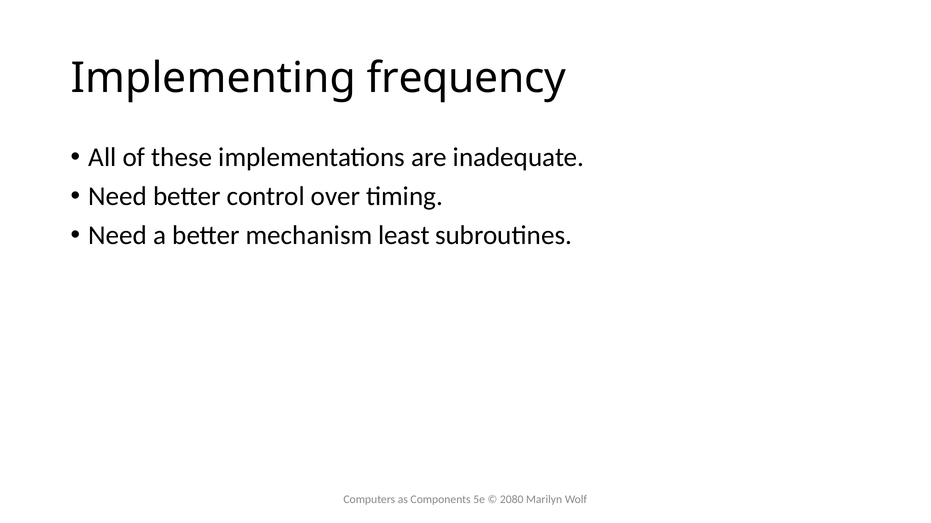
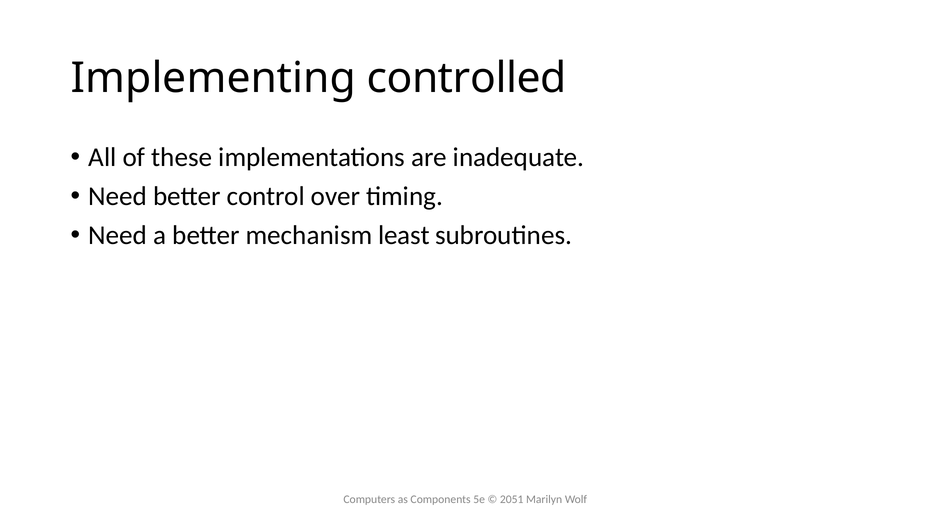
frequency: frequency -> controlled
2080: 2080 -> 2051
